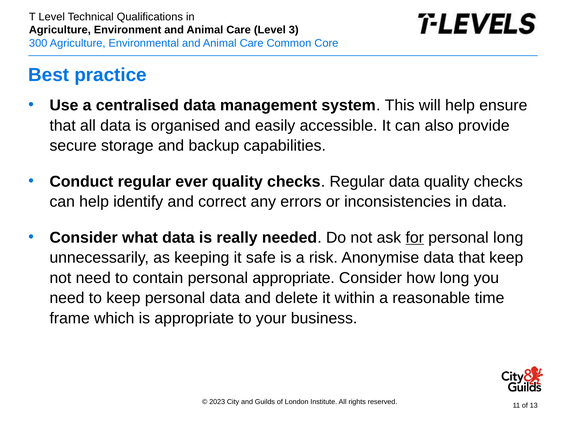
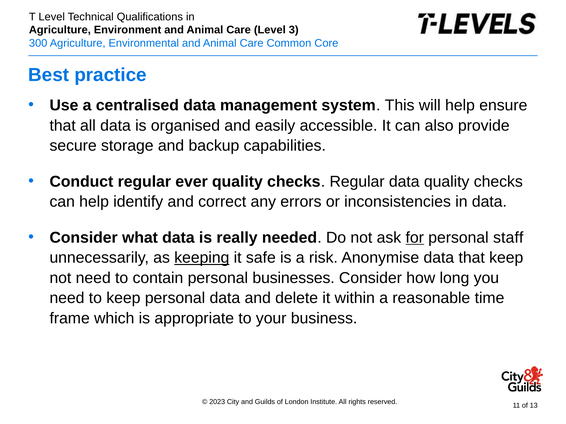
personal long: long -> staff
keeping underline: none -> present
personal appropriate: appropriate -> businesses
